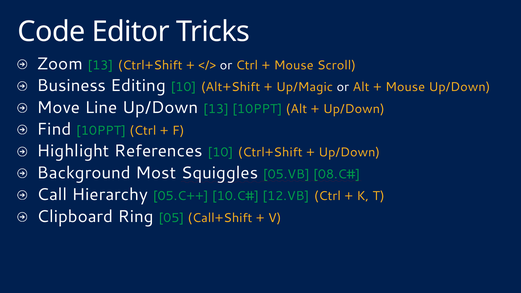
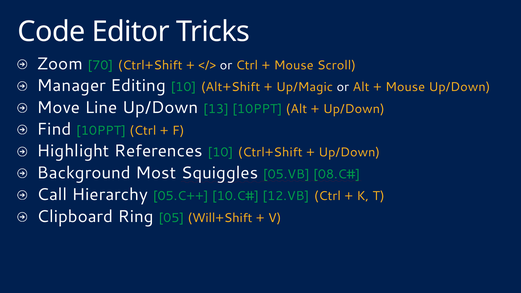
Zoom 13: 13 -> 70
Business: Business -> Manager
Call+Shift: Call+Shift -> Will+Shift
